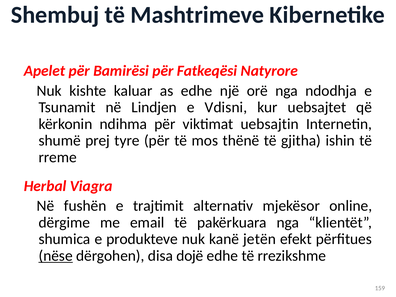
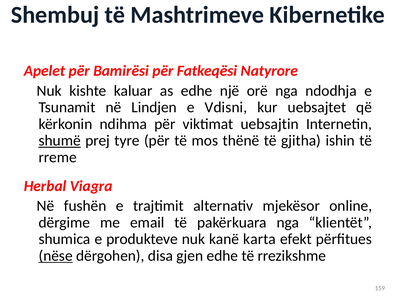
shumë underline: none -> present
jetën: jetën -> karta
dojë: dojë -> gjen
